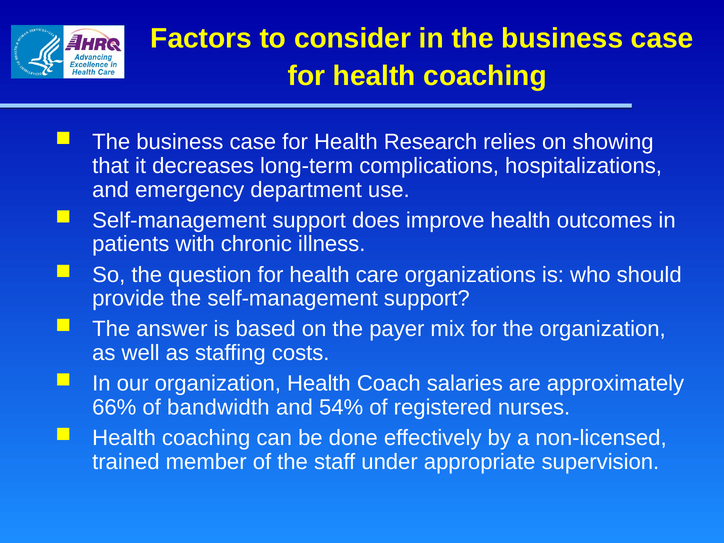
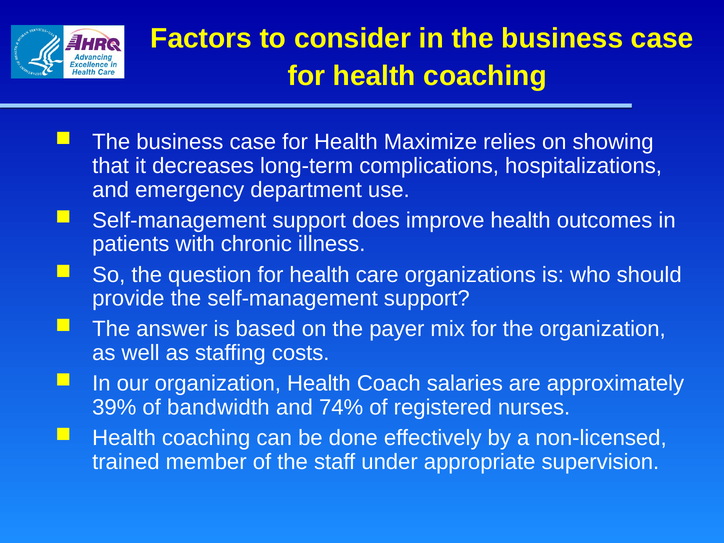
Research: Research -> Maximize
66%: 66% -> 39%
54%: 54% -> 74%
